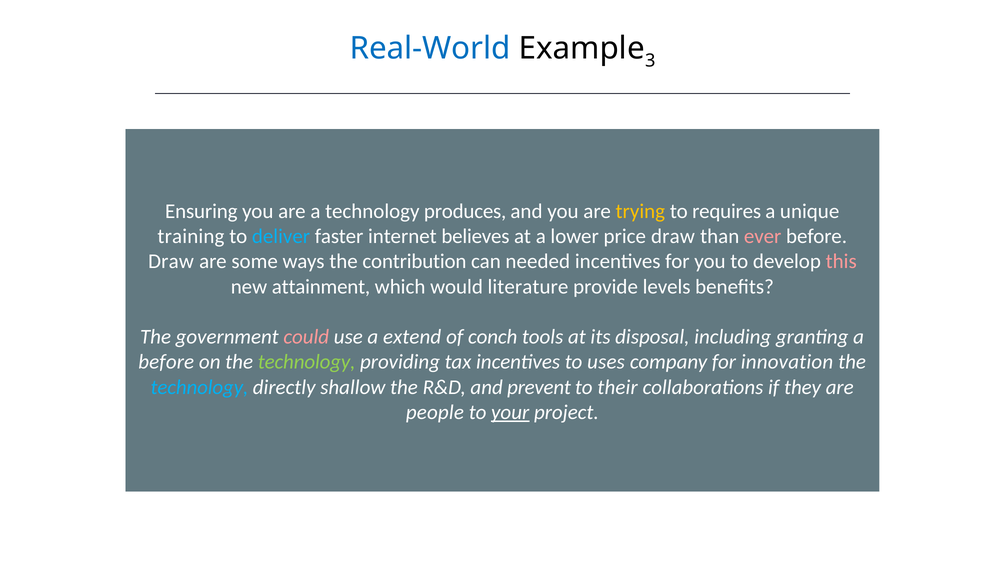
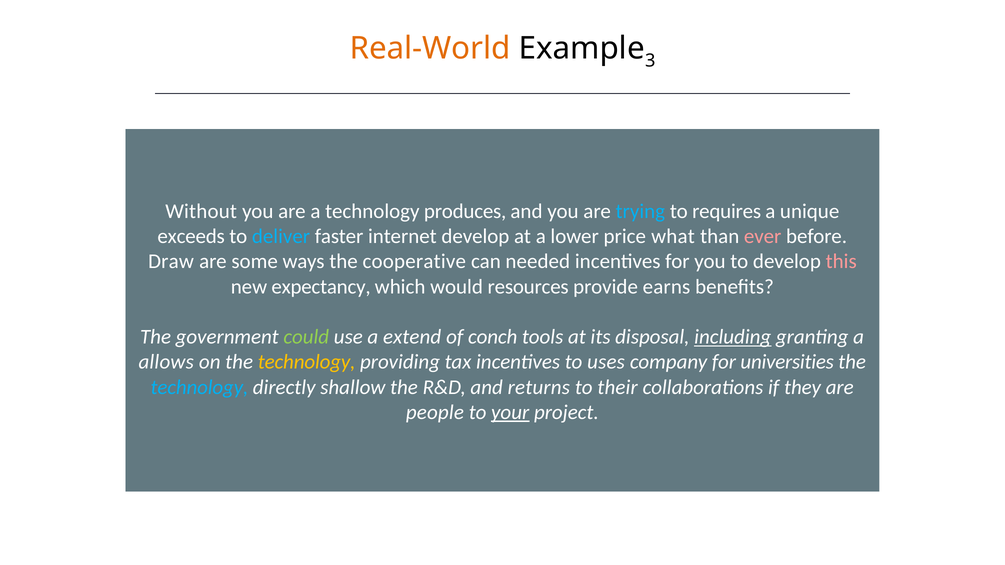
Real-World colour: blue -> orange
Ensuring: Ensuring -> Without
trying colour: yellow -> light blue
training: training -> exceeds
internet believes: believes -> develop
price draw: draw -> what
contribution: contribution -> cooperative
attainment: attainment -> expectancy
literature: literature -> resources
levels: levels -> earns
could colour: pink -> light green
including underline: none -> present
before at (166, 362): before -> allows
technology at (307, 362) colour: light green -> yellow
innovation: innovation -> universities
prevent: prevent -> returns
